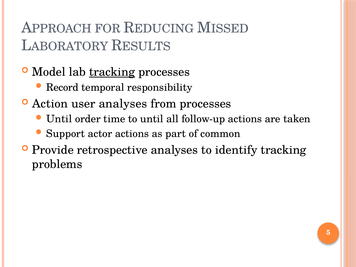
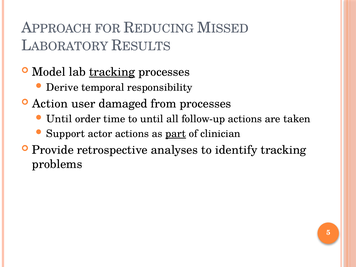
Record: Record -> Derive
user analyses: analyses -> damaged
part underline: none -> present
common: common -> clinician
